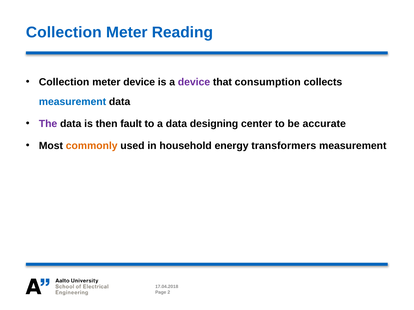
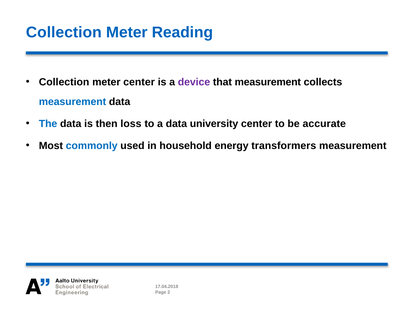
meter device: device -> center
that consumption: consumption -> measurement
The colour: purple -> blue
fault: fault -> loss
designing: designing -> university
commonly colour: orange -> blue
